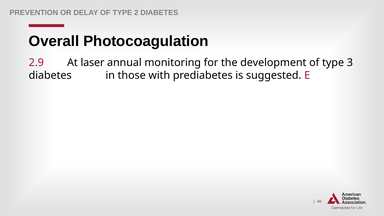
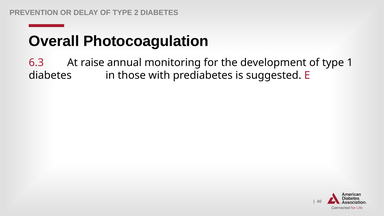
2.9: 2.9 -> 6.3
laser: laser -> raise
3: 3 -> 1
